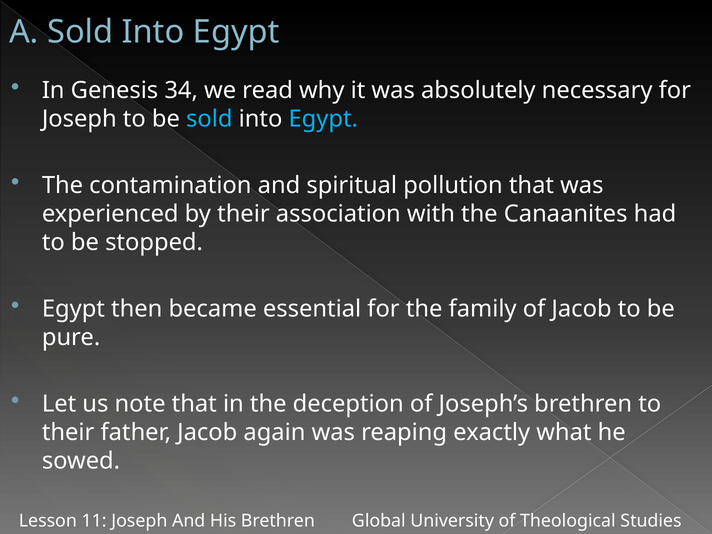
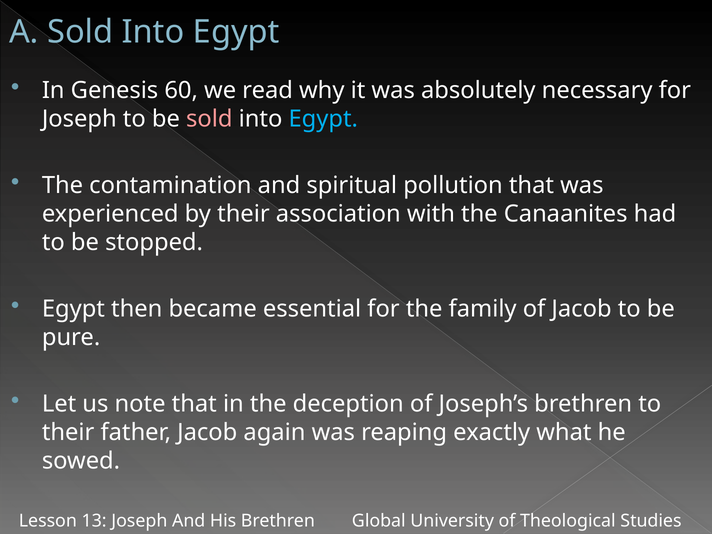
34: 34 -> 60
sold at (209, 119) colour: light blue -> pink
11: 11 -> 13
